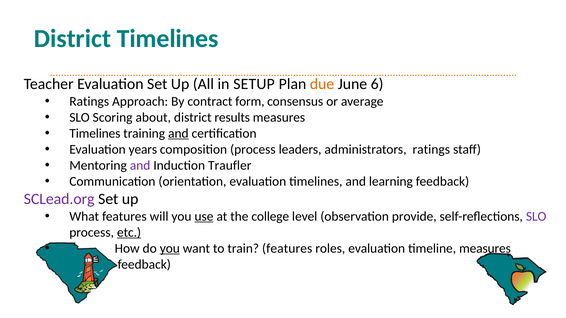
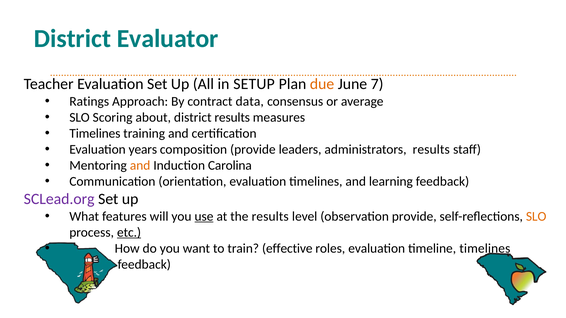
District Timelines: Timelines -> Evaluator
6: 6 -> 7
form: form -> data
and at (178, 134) underline: present -> none
composition process: process -> provide
administrators ratings: ratings -> results
and at (140, 166) colour: purple -> orange
Traufler: Traufler -> Carolina
the college: college -> results
SLO at (536, 217) colour: purple -> orange
you at (170, 249) underline: present -> none
train features: features -> effective
timeline measures: measures -> timelines
